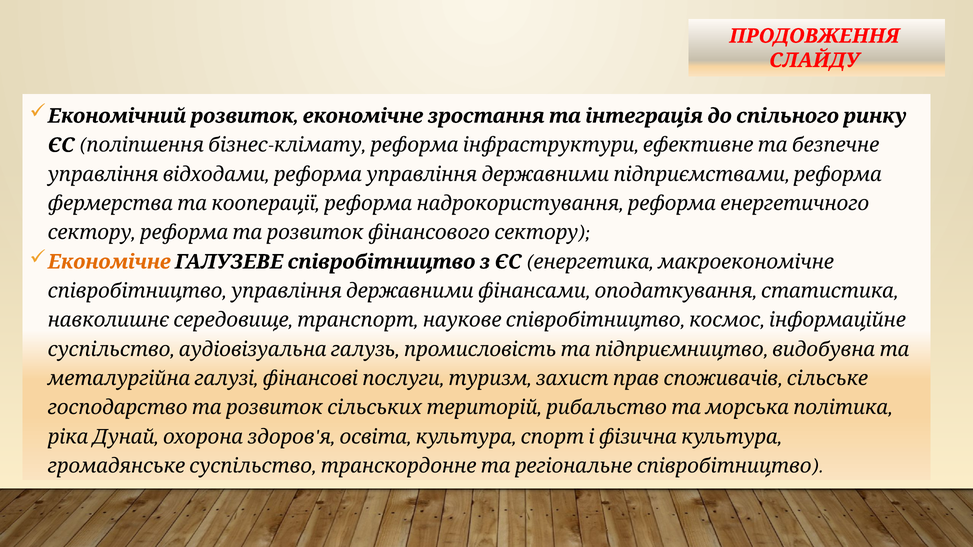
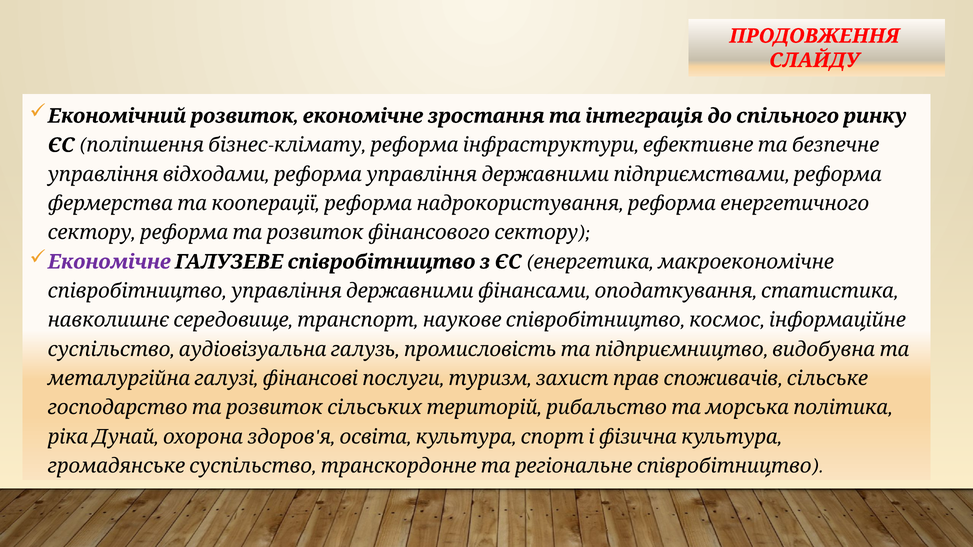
Економічне colour: orange -> purple
